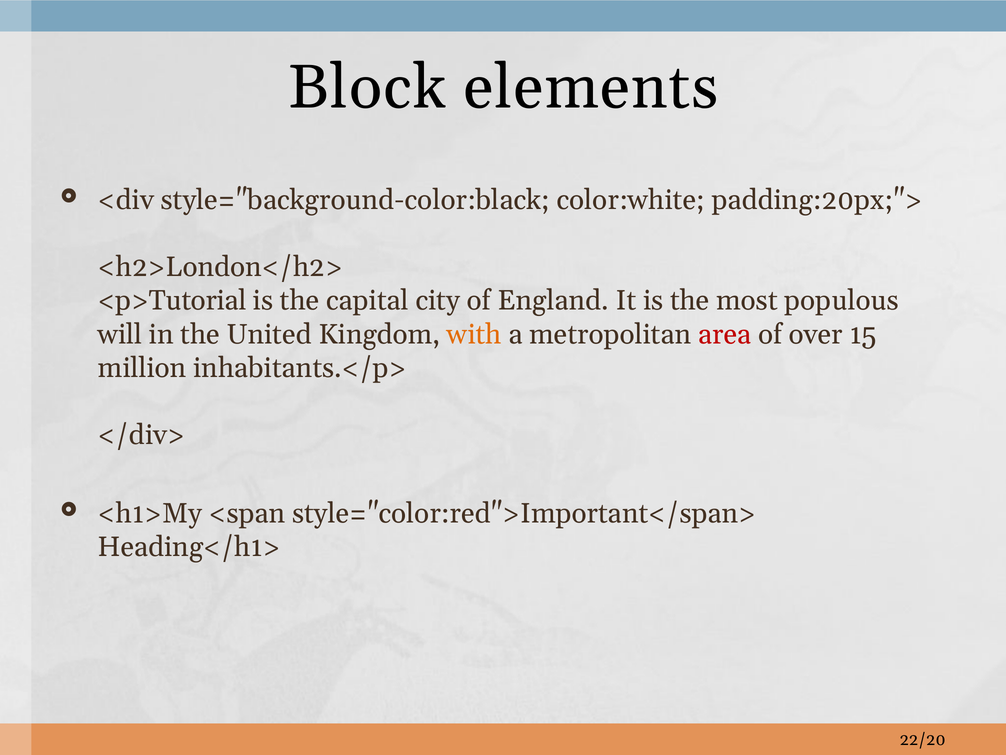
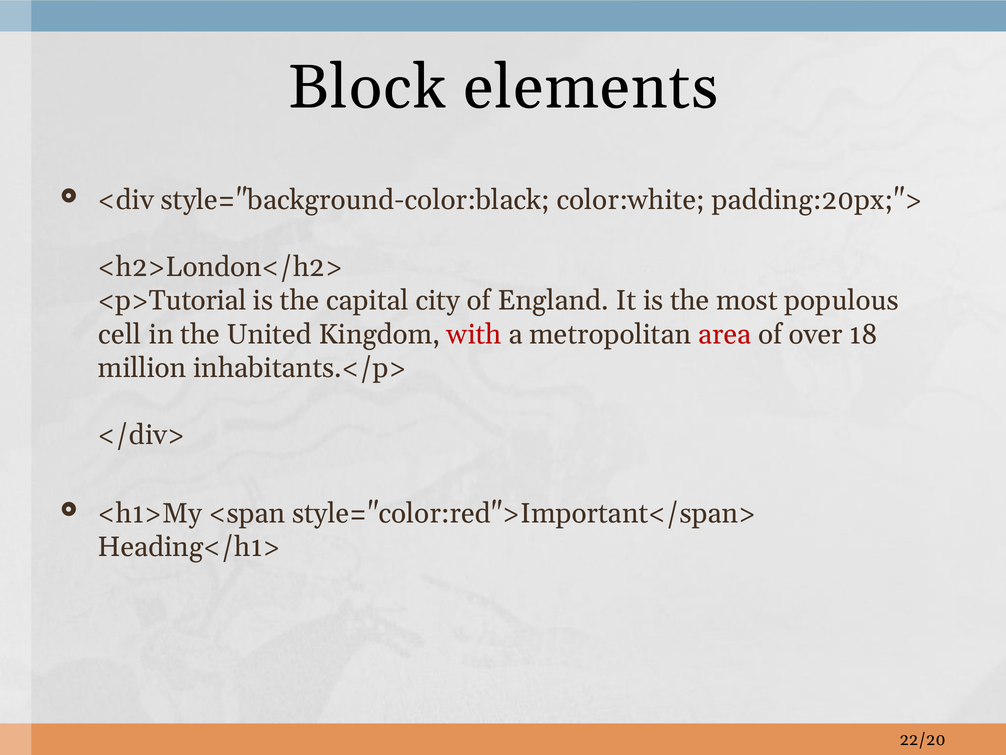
will: will -> cell
with colour: orange -> red
15: 15 -> 18
